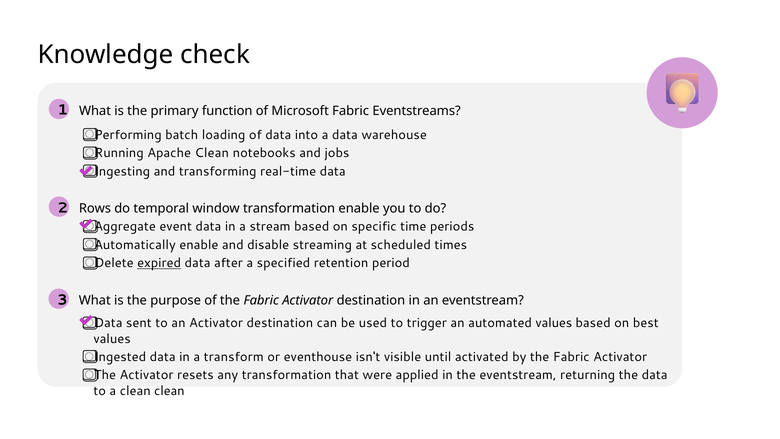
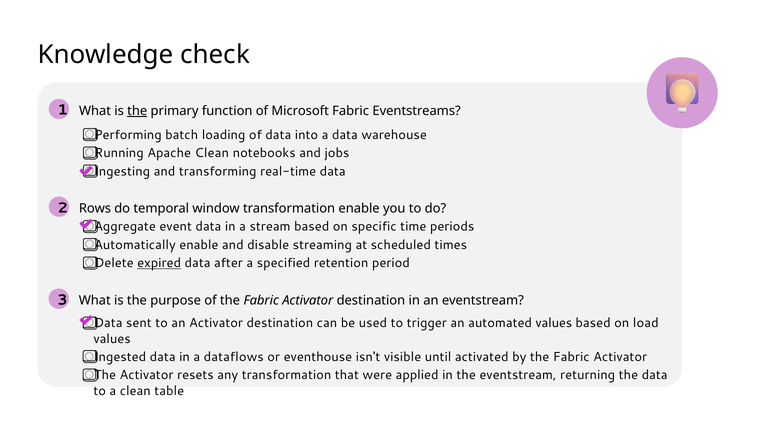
the at (137, 111) underline: none -> present
best: best -> load
transform: transform -> dataflows
clean clean: clean -> table
